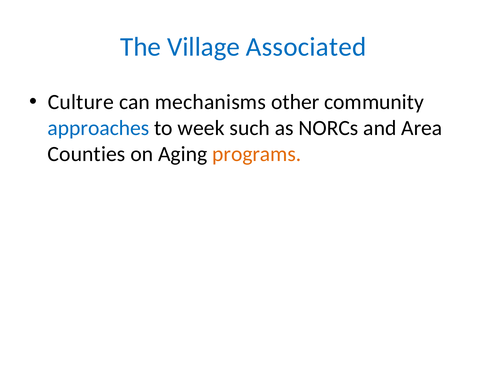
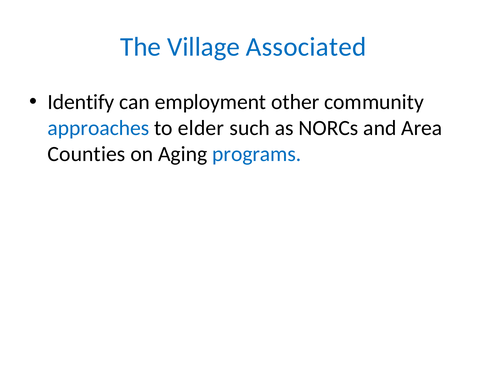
Culture: Culture -> Identify
mechanisms: mechanisms -> employment
week: week -> elder
programs colour: orange -> blue
